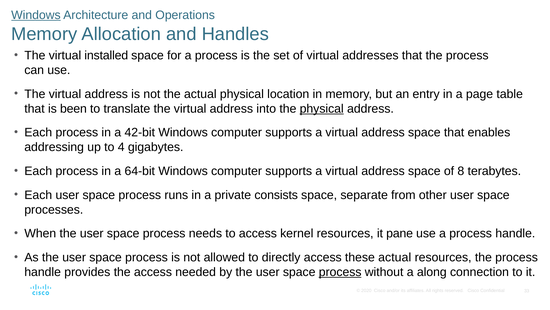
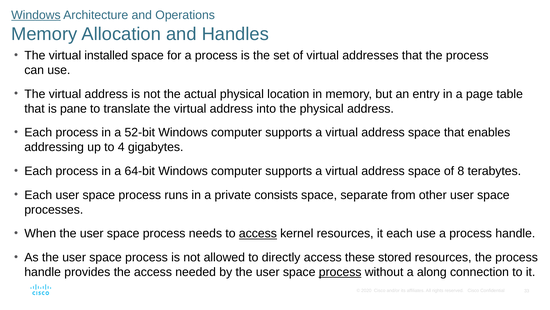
been: been -> pane
physical at (322, 108) underline: present -> none
42-bit: 42-bit -> 52-bit
access at (258, 233) underline: none -> present
it pane: pane -> each
these actual: actual -> stored
